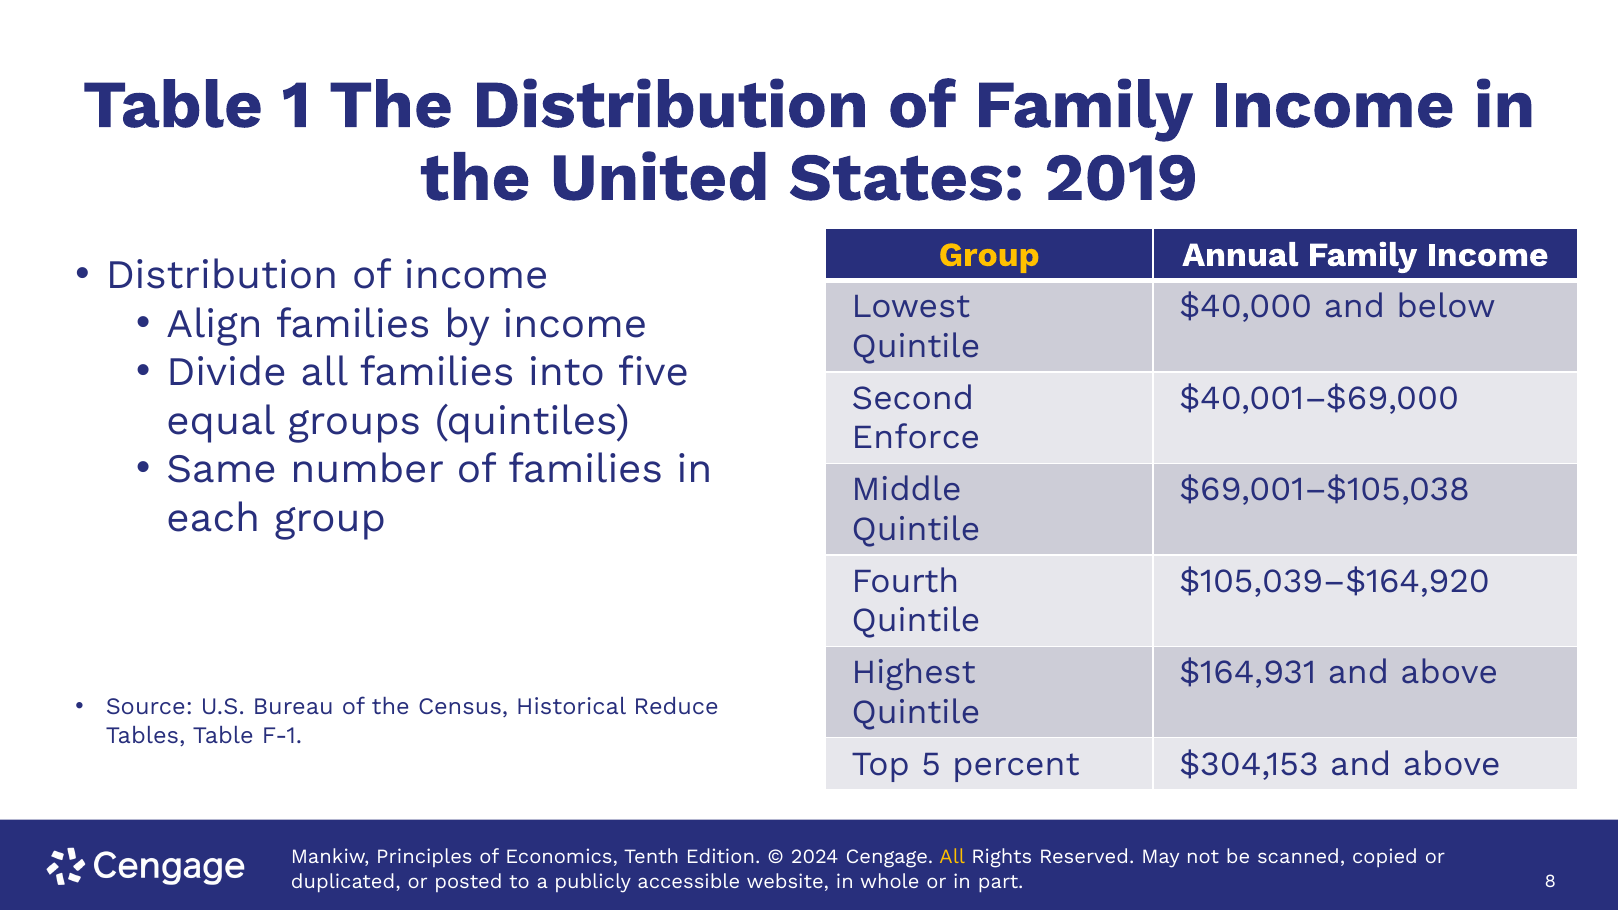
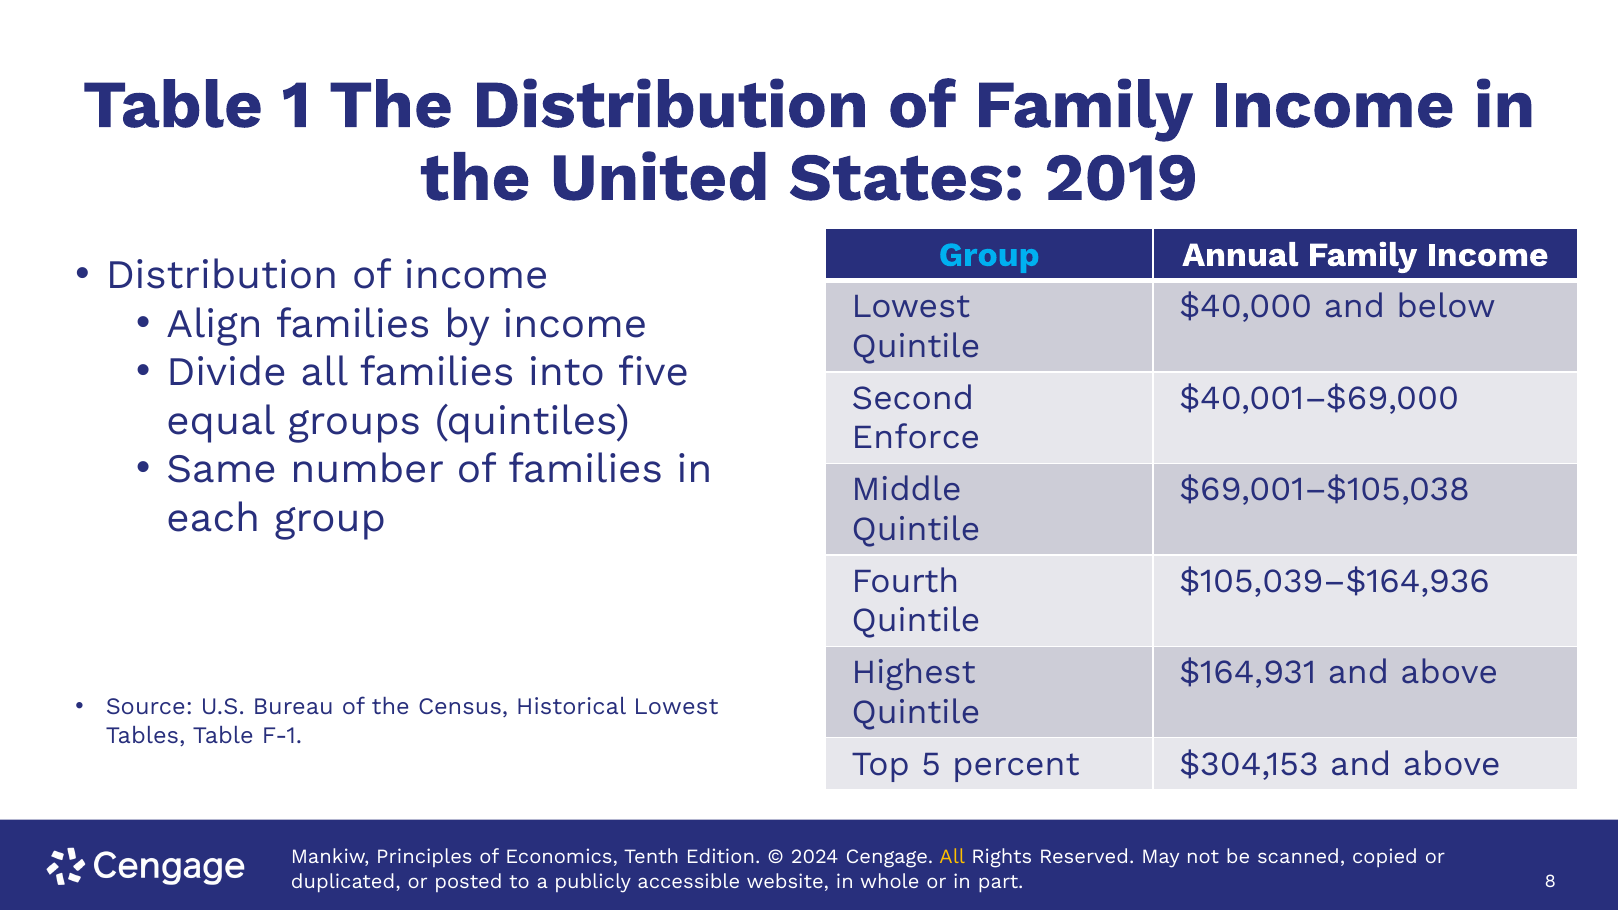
Group at (989, 255) colour: yellow -> light blue
$105,039–$164,920: $105,039–$164,920 -> $105,039–$164,936
Historical Reduce: Reduce -> Lowest
